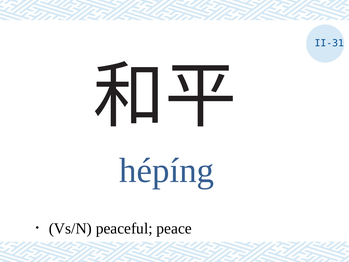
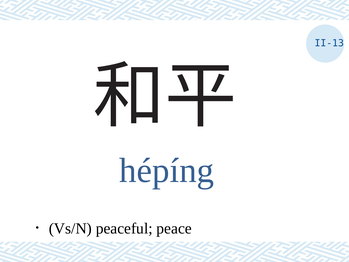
II-31: II-31 -> II-13
